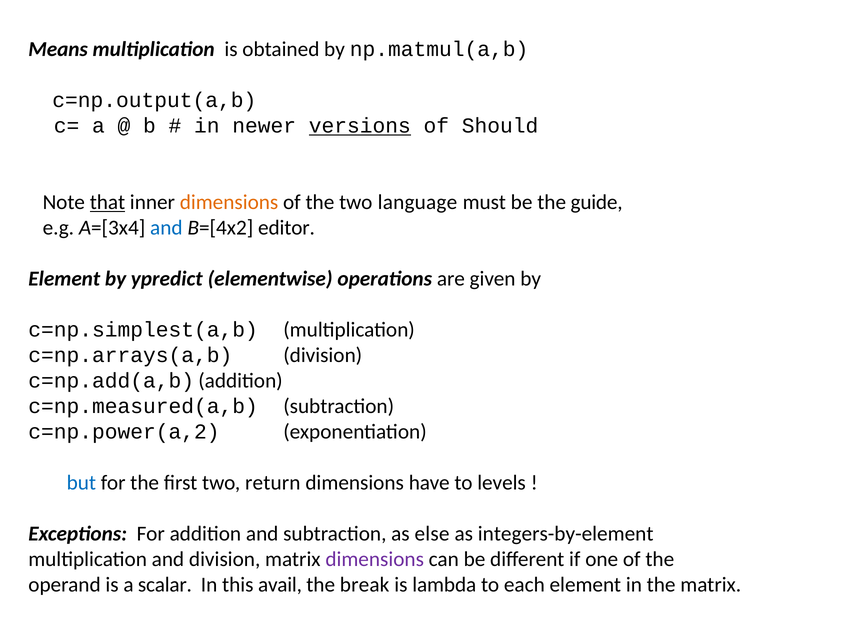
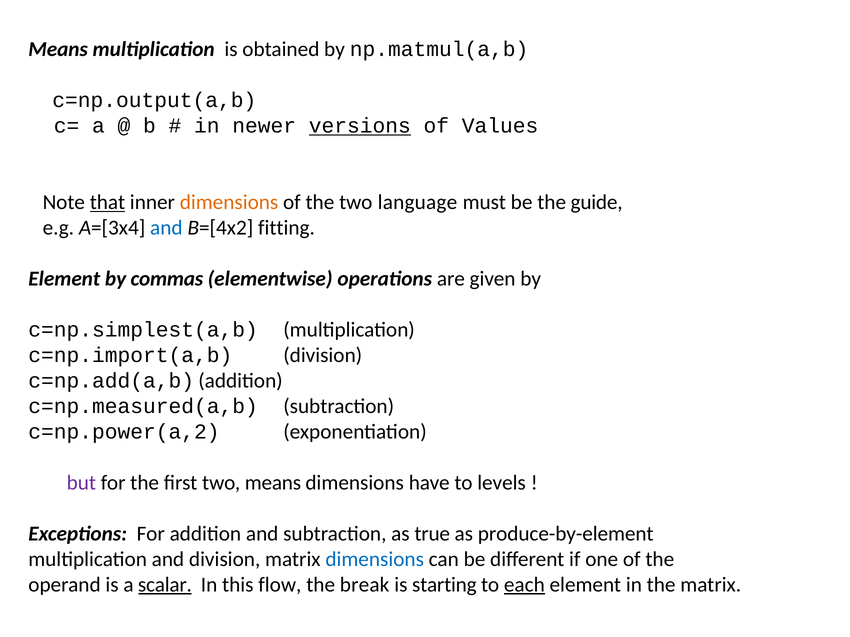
Should: Should -> Values
editor: editor -> fitting
ypredict: ypredict -> commas
c=np.arrays(a,b: c=np.arrays(a,b -> c=np.import(a,b
but colour: blue -> purple
two return: return -> means
else: else -> true
integers-by-element: integers-by-element -> produce-by-element
dimensions at (375, 559) colour: purple -> blue
scalar underline: none -> present
avail: avail -> flow
lambda: lambda -> starting
each underline: none -> present
